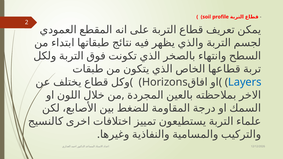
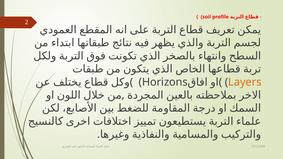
Layers colour: blue -> orange
